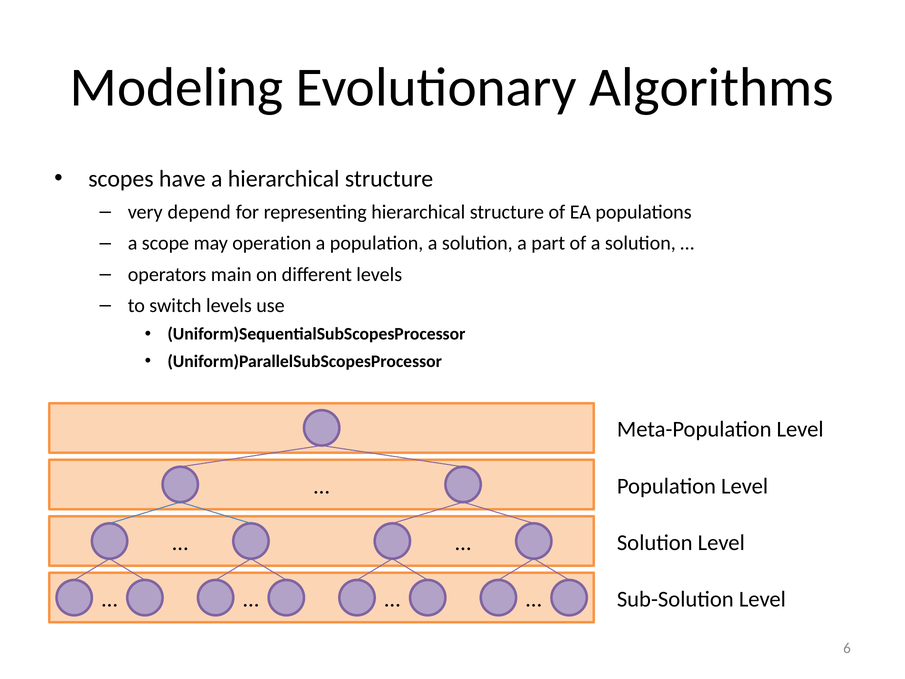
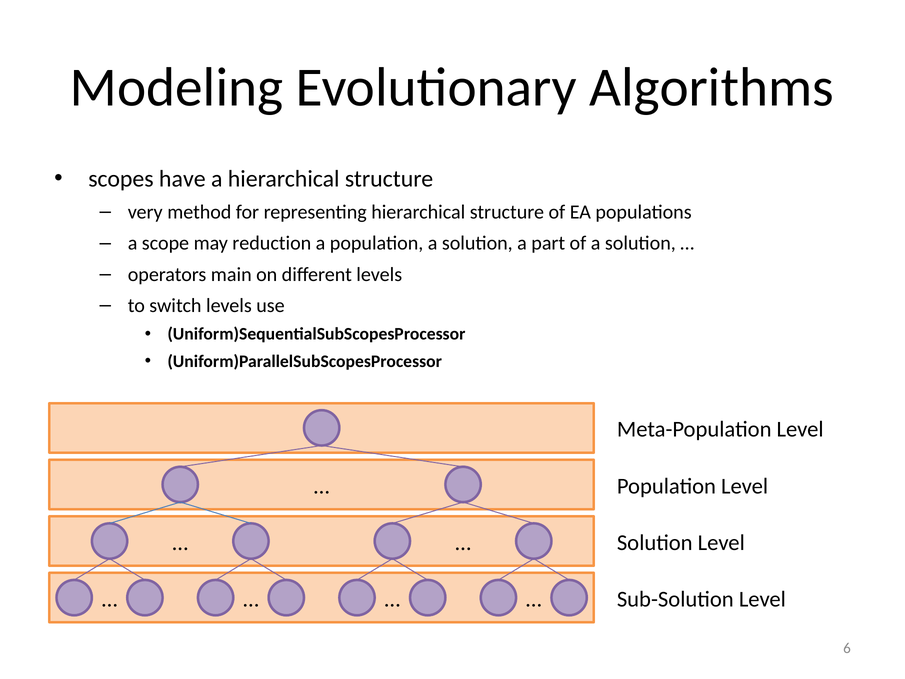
depend: depend -> method
operation: operation -> reduction
